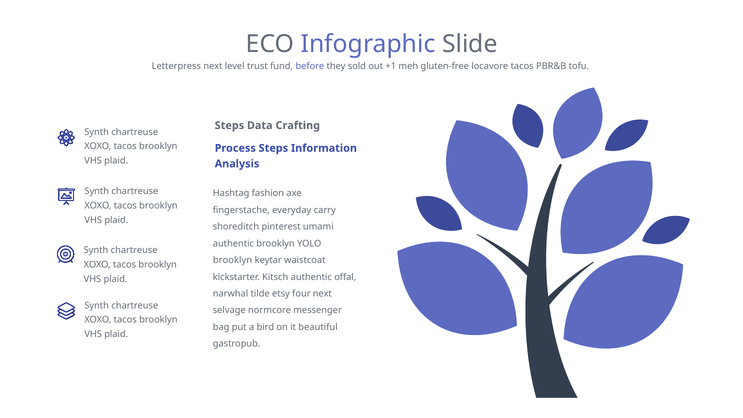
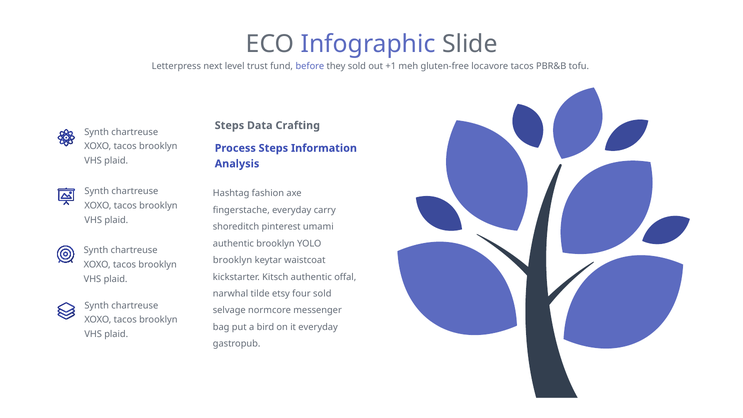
four next: next -> sold
it beautiful: beautiful -> everyday
